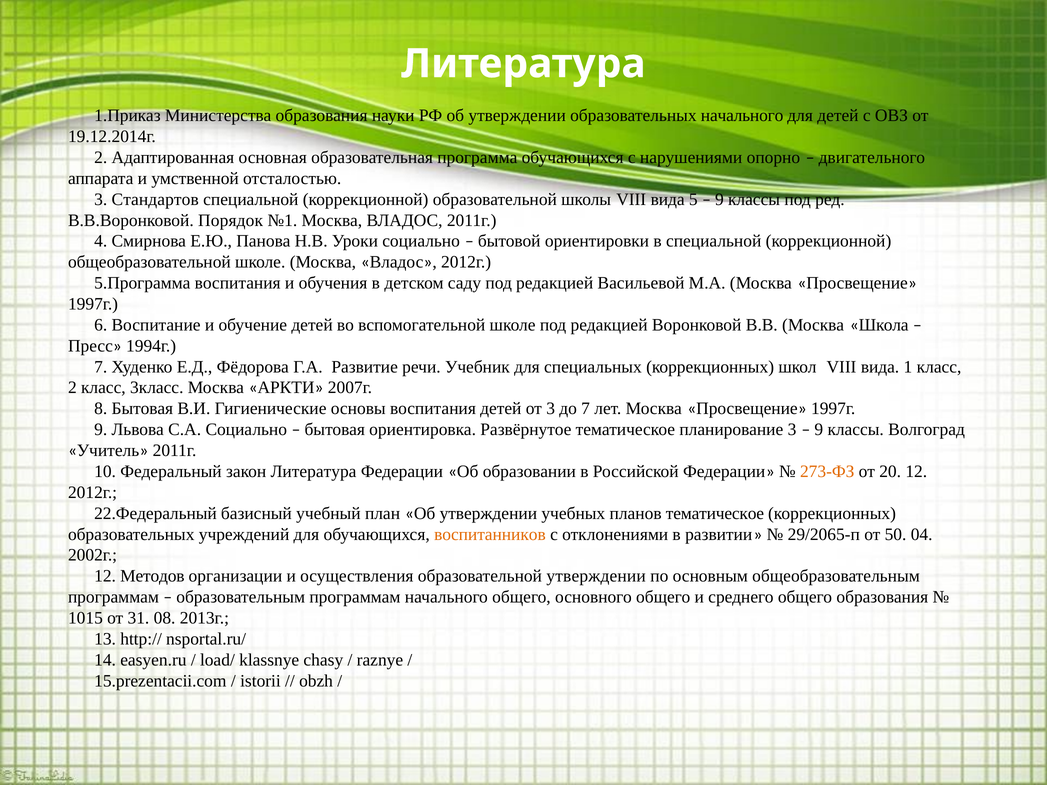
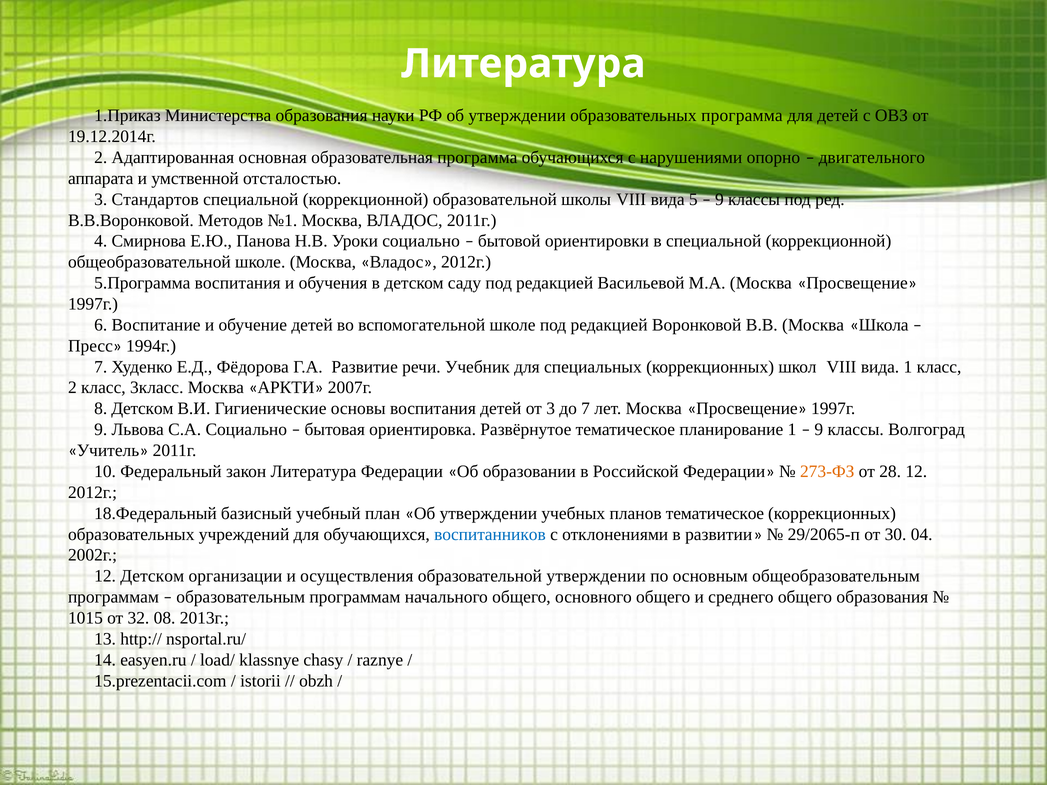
образовательных начального: начального -> программа
Порядок: Порядок -> Методов
8 Бытовая: Бытовая -> Детском
планирование 3: 3 -> 1
20: 20 -> 28
22.Федеральный: 22.Федеральный -> 18.Федеральный
воспитанников colour: orange -> blue
50: 50 -> 30
12 Методов: Методов -> Детском
31: 31 -> 32
